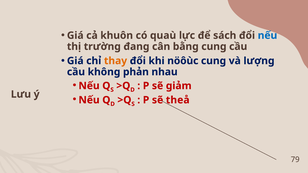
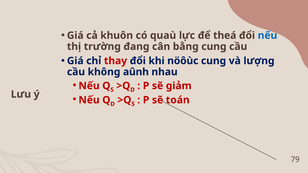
sách: sách -> theá
thay colour: orange -> red
phản: phản -> aûnh
theå: theå -> toán
